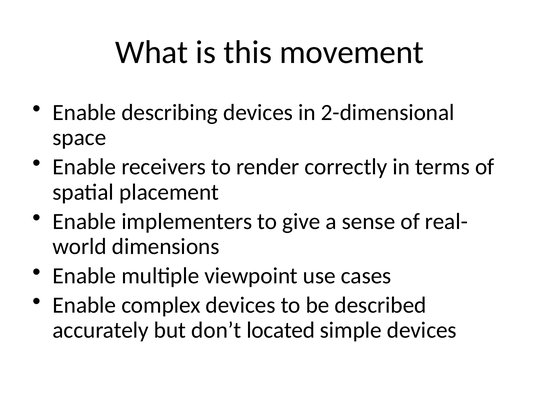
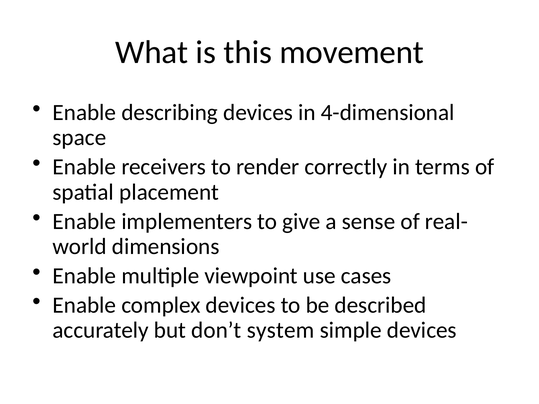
2-dimensional: 2-dimensional -> 4-dimensional
located: located -> system
